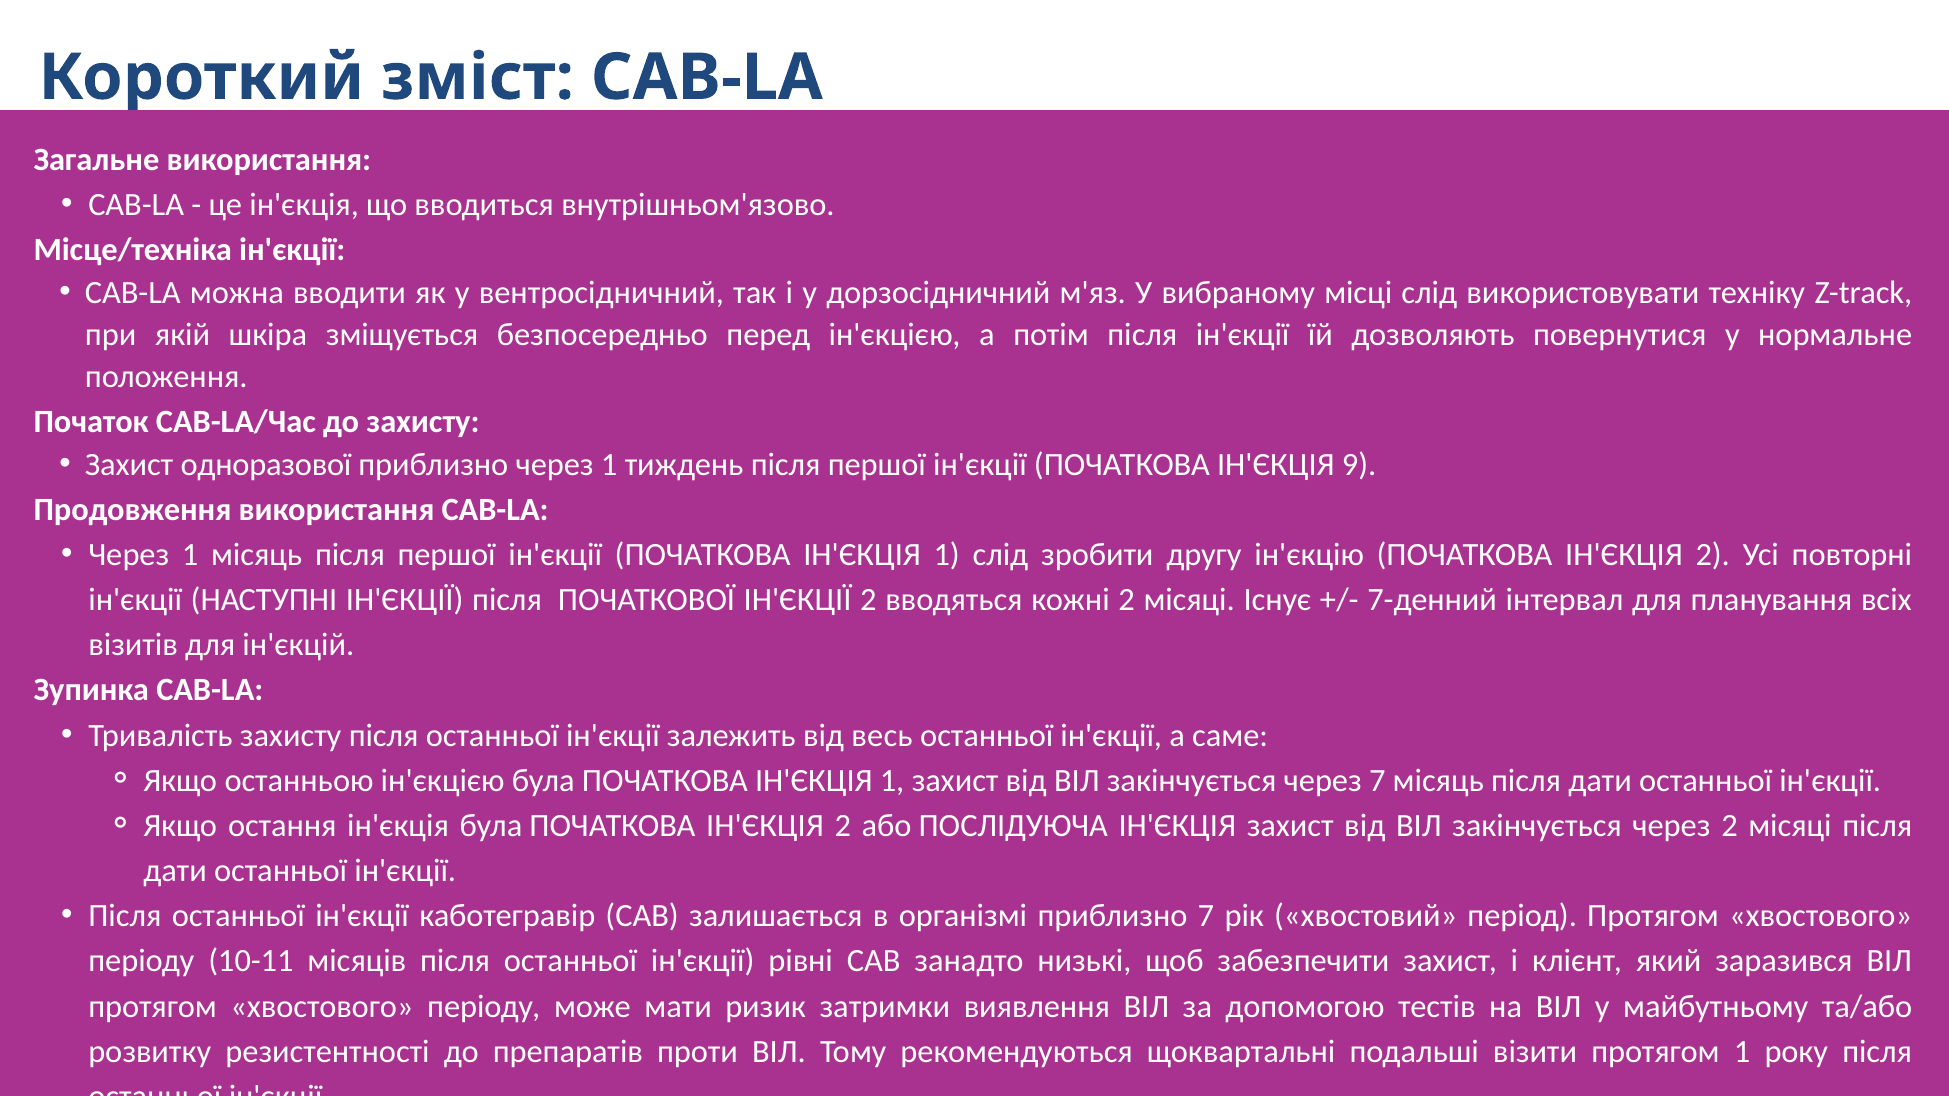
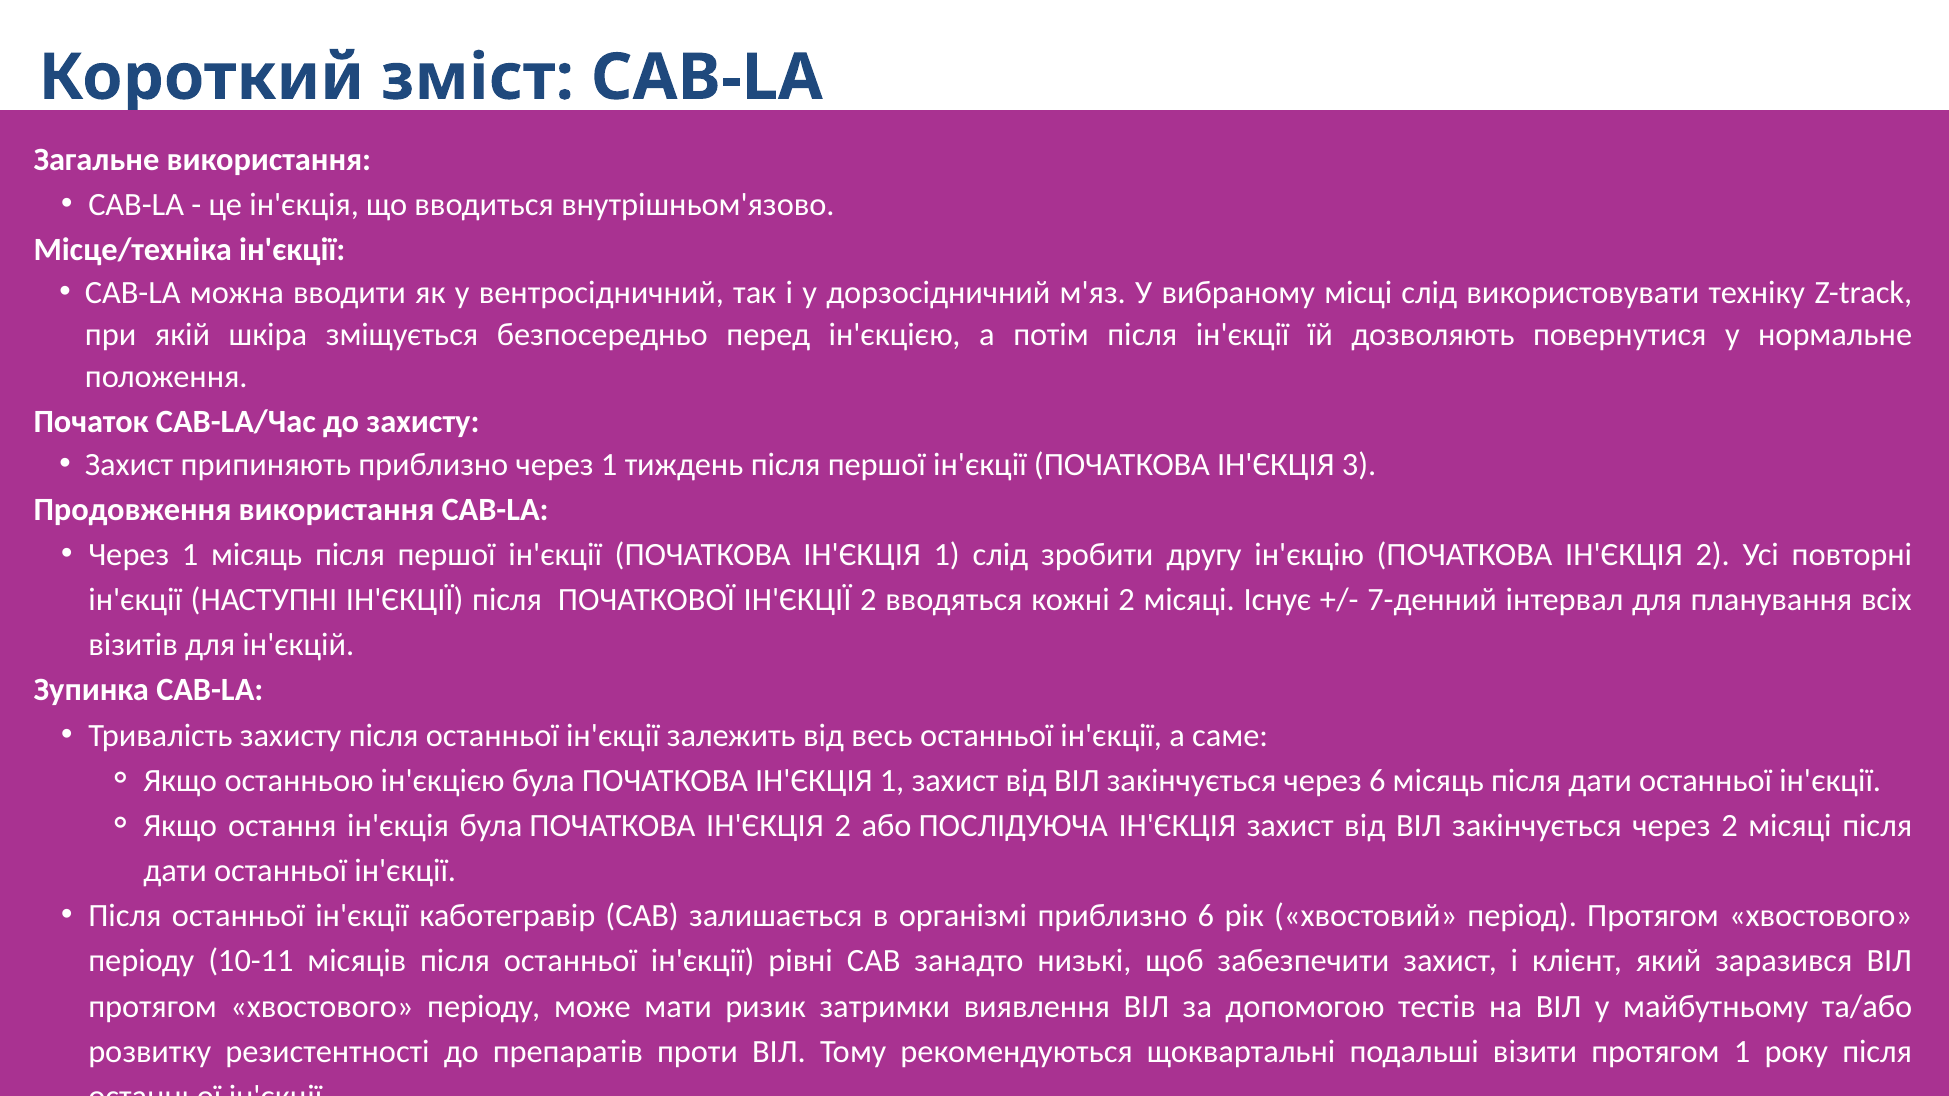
одноразової: одноразової -> припиняють
9: 9 -> 3
через 7: 7 -> 6
приблизно 7: 7 -> 6
